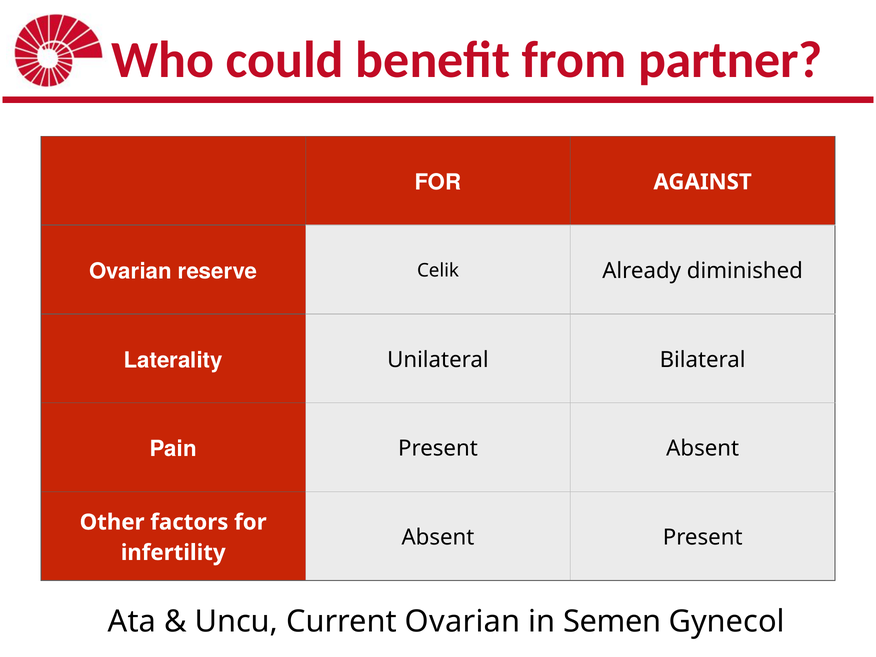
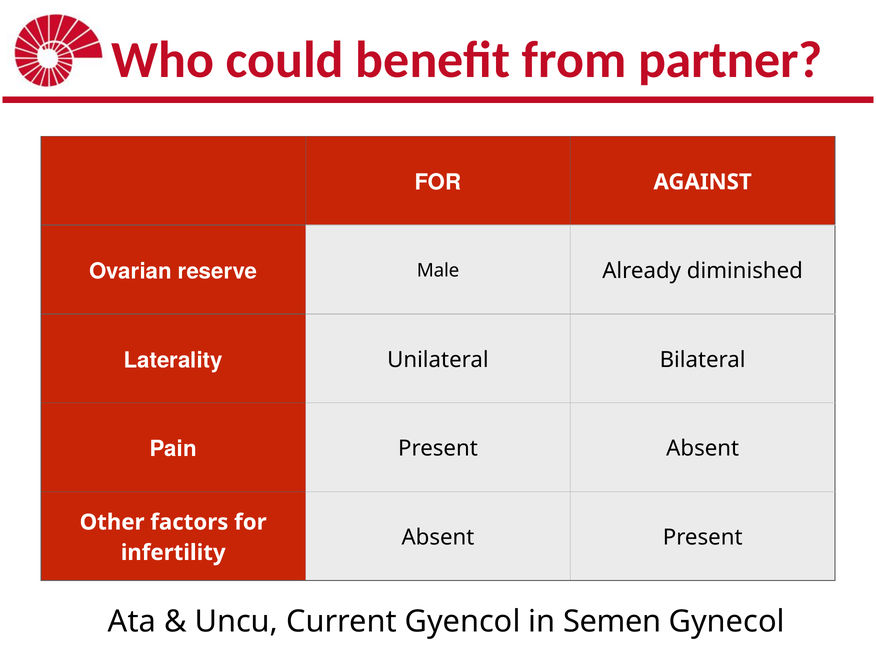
Celik: Celik -> Male
Current Ovarian: Ovarian -> Gyencol
